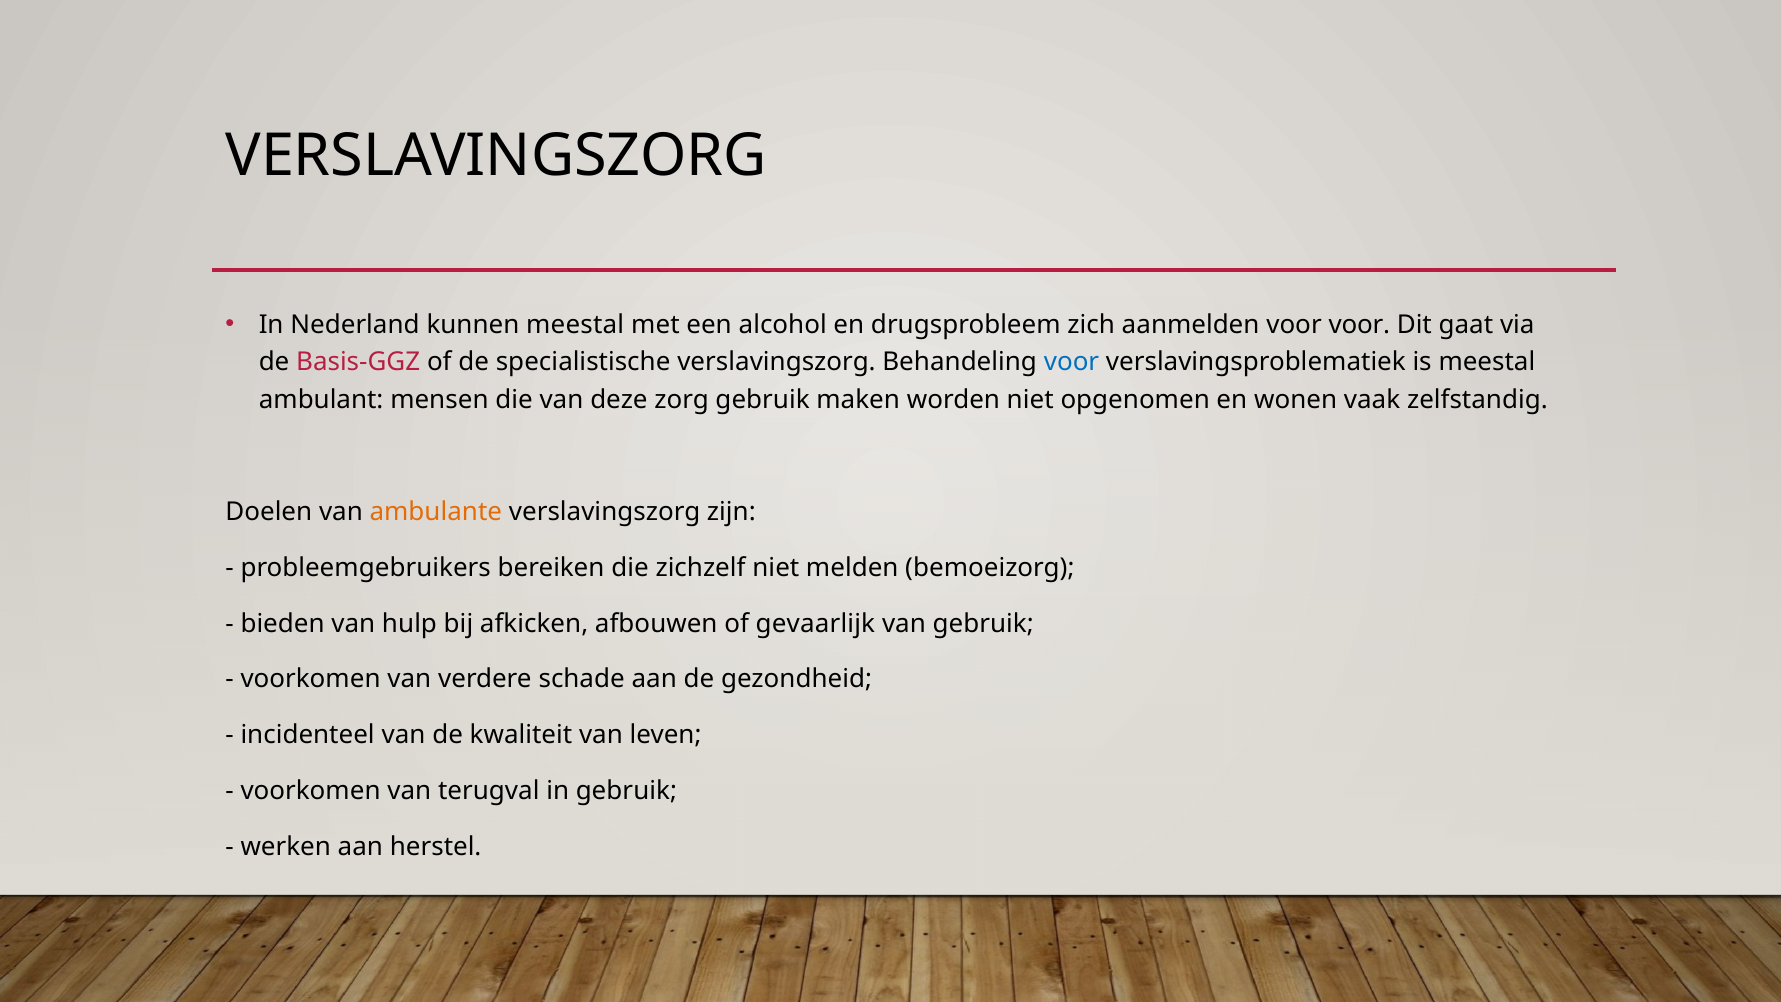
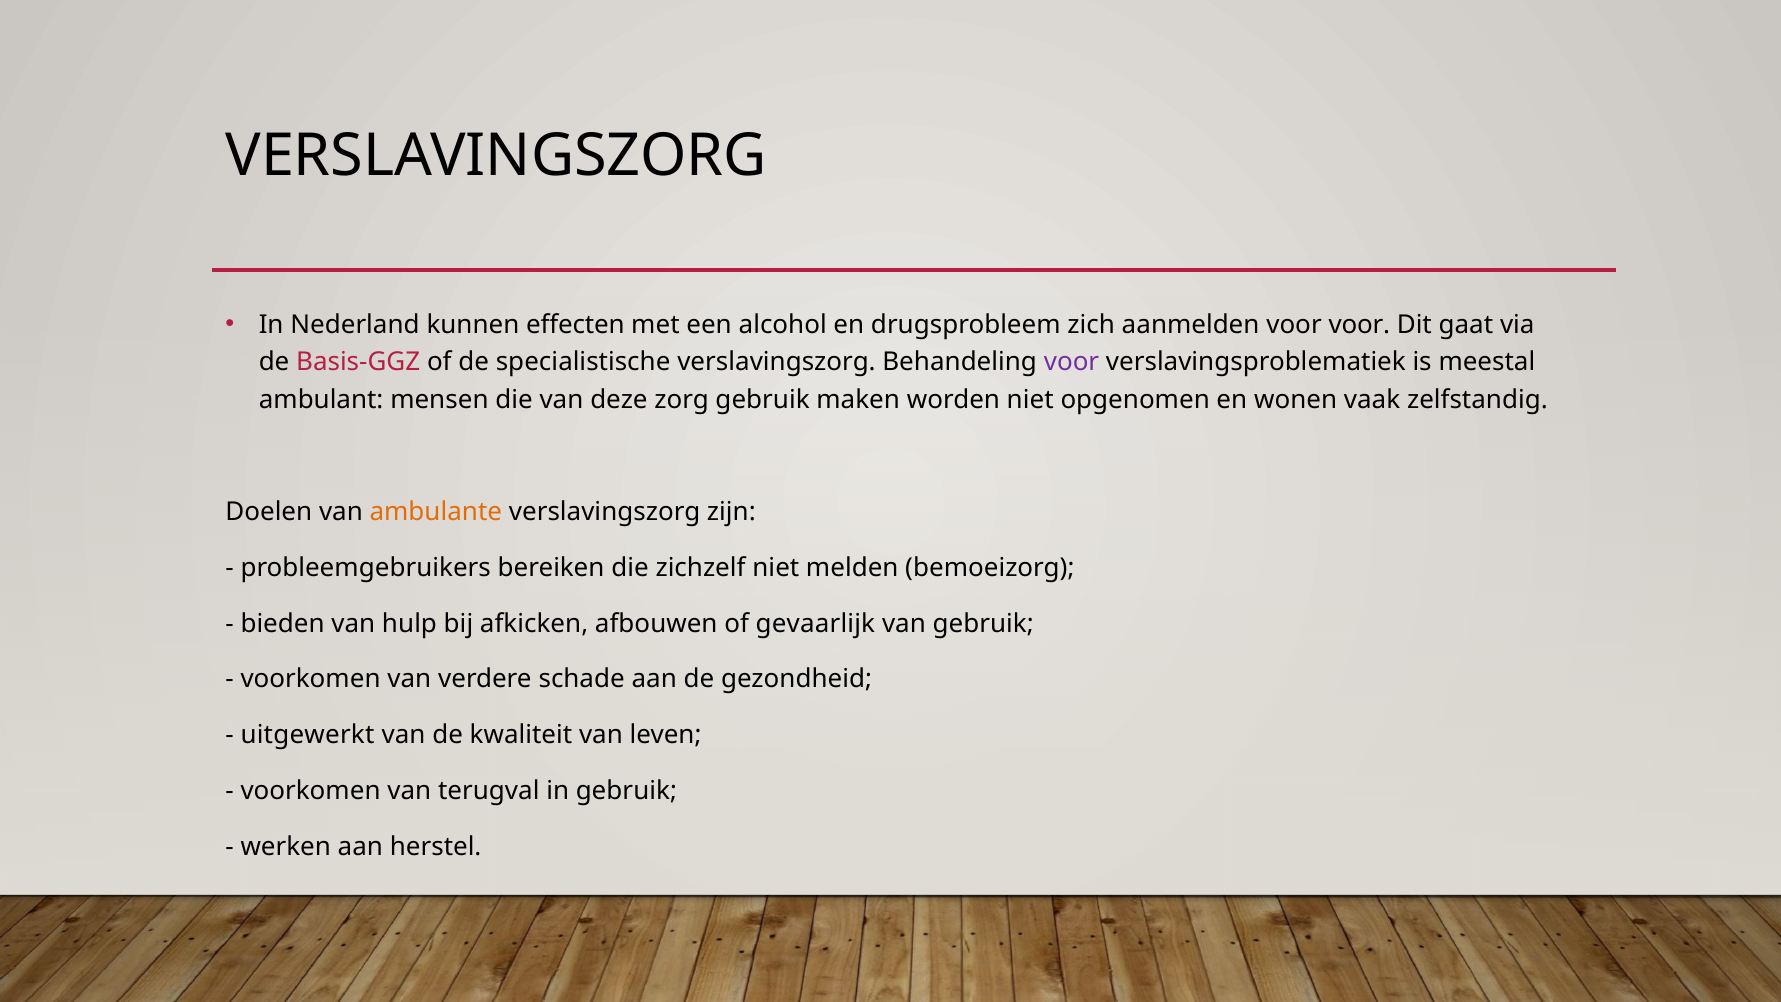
kunnen meestal: meestal -> effecten
voor at (1072, 362) colour: blue -> purple
incidenteel: incidenteel -> uitgewerkt
